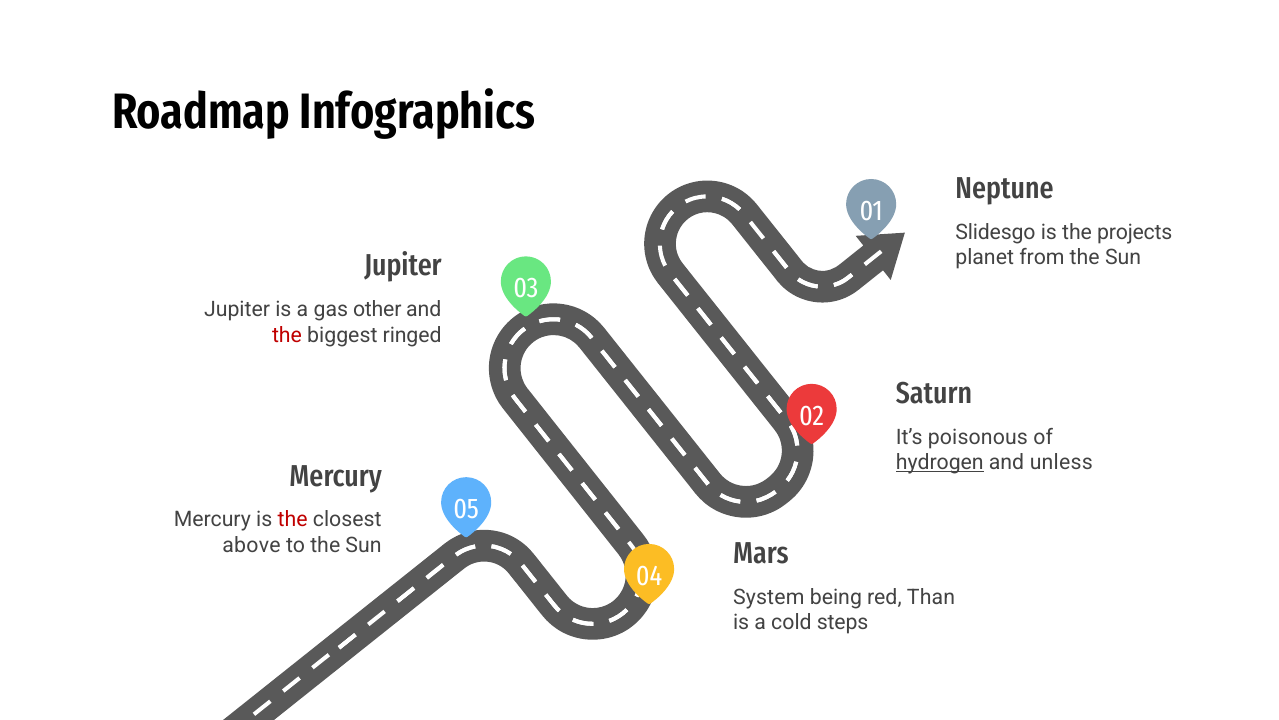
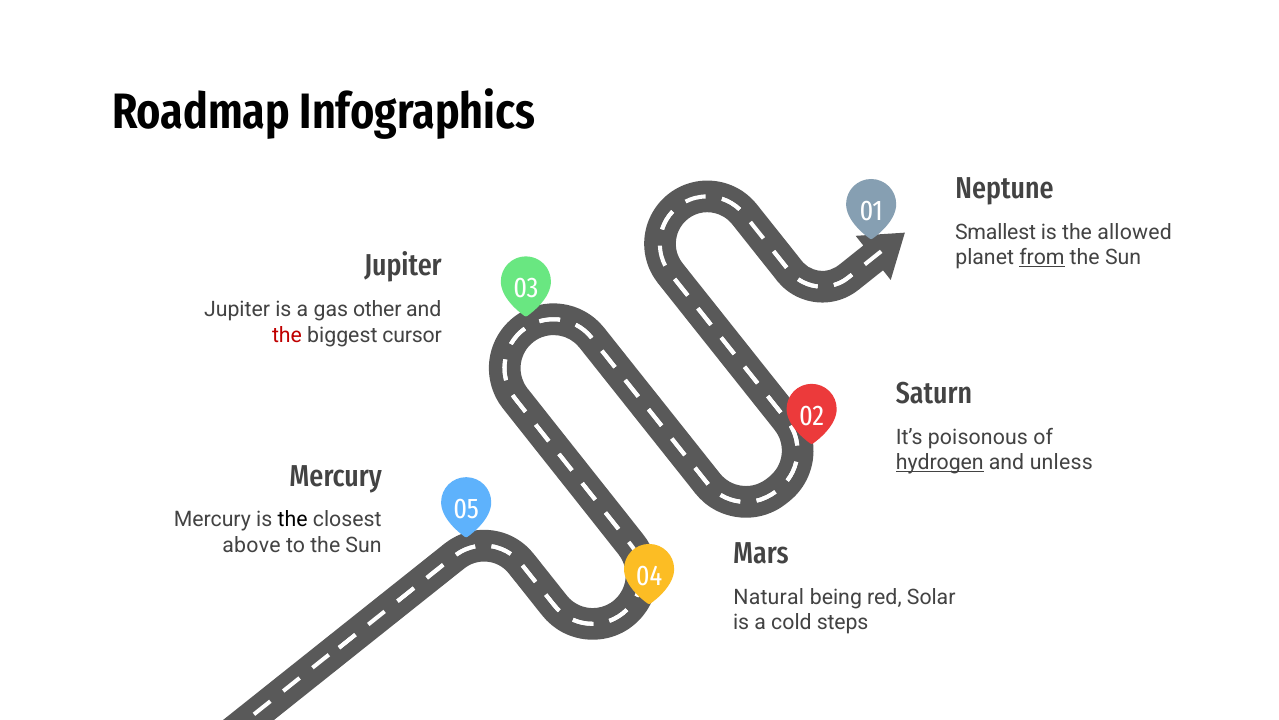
Slidesgo: Slidesgo -> Smallest
projects: projects -> allowed
from underline: none -> present
ringed: ringed -> cursor
the at (293, 519) colour: red -> black
System: System -> Natural
Than: Than -> Solar
